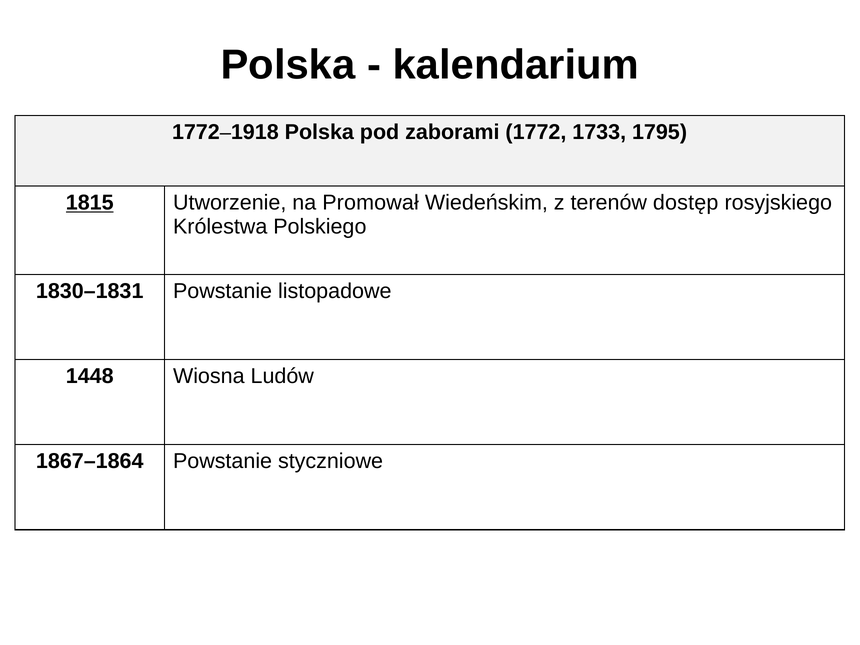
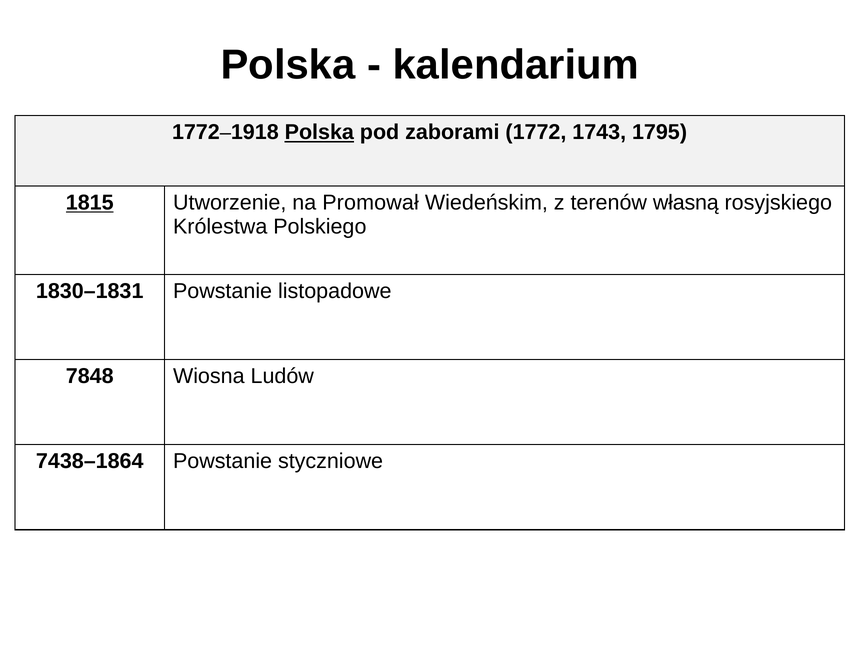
Polska at (319, 132) underline: none -> present
1733: 1733 -> 1743
dostęp: dostęp -> własną
1448: 1448 -> 7848
1867–1864: 1867–1864 -> 7438–1864
